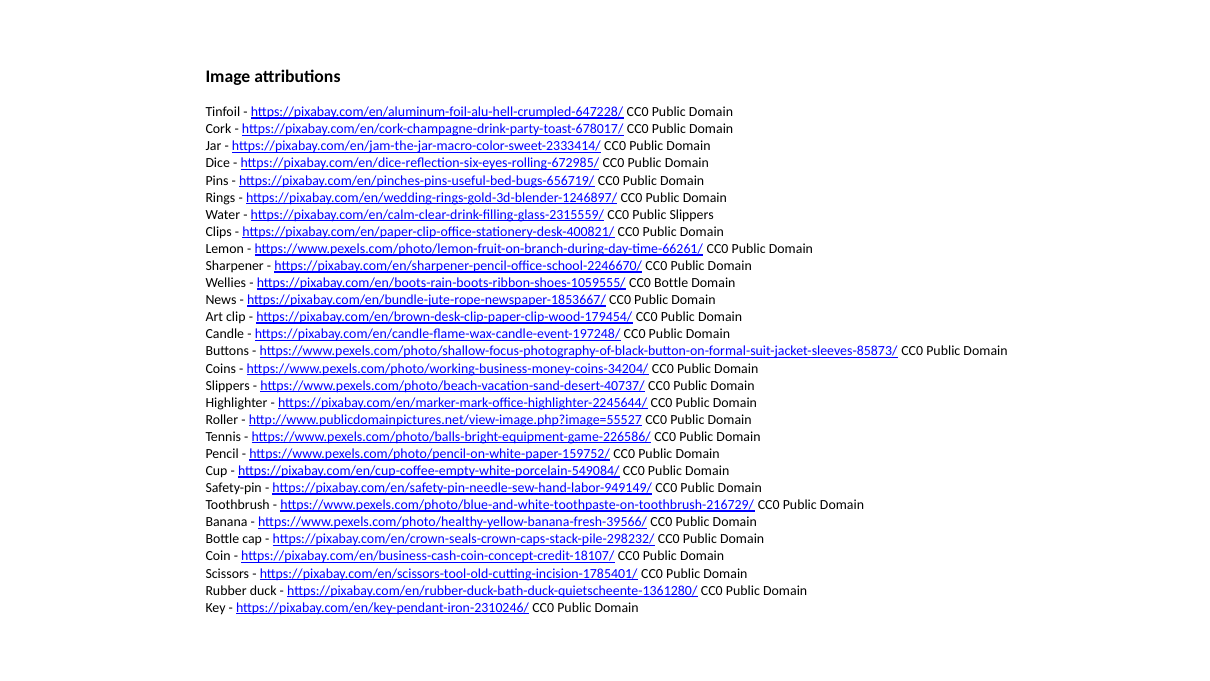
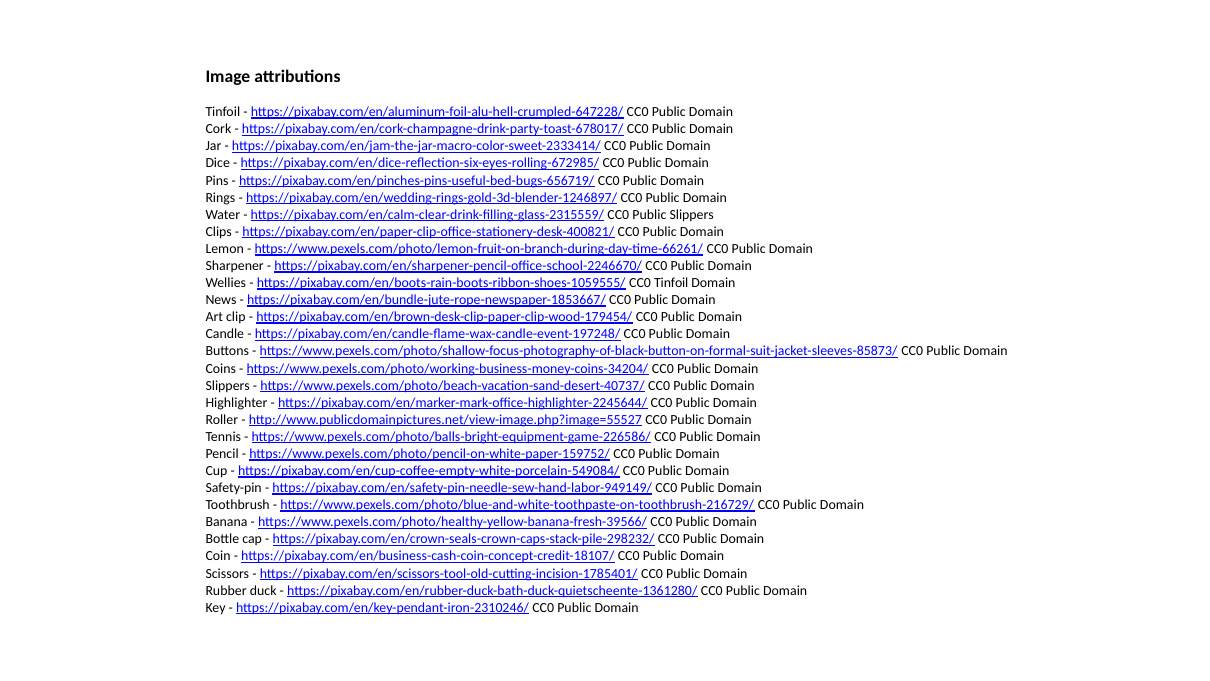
CC0 Bottle: Bottle -> Tinfoil
